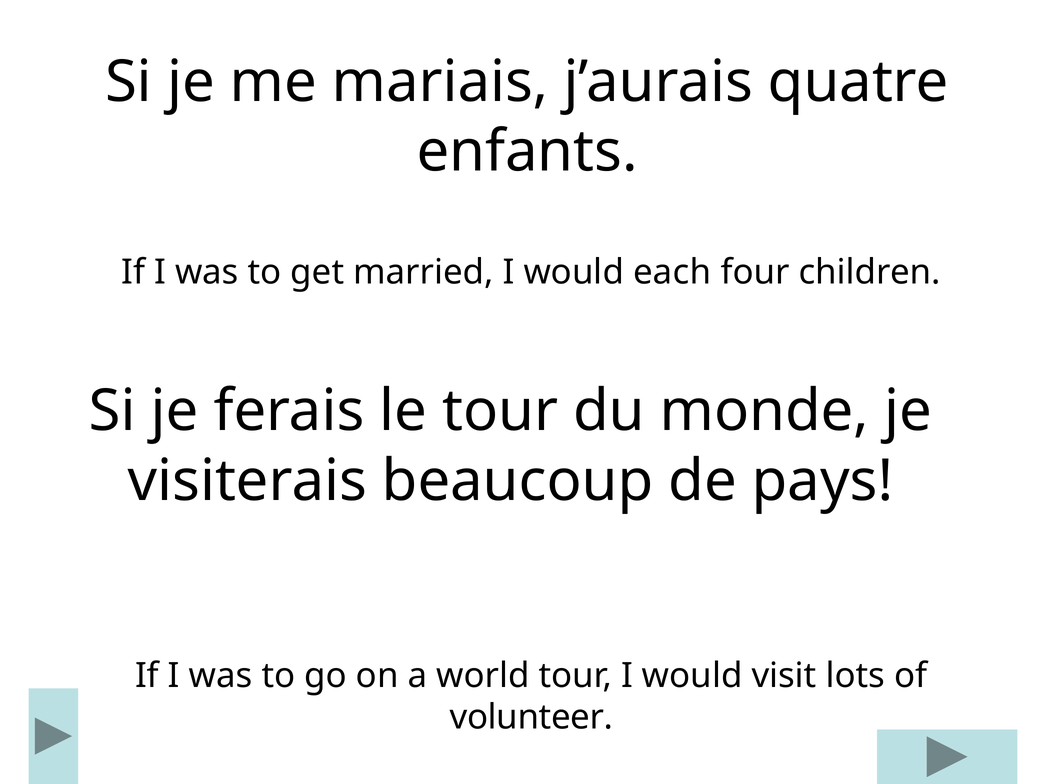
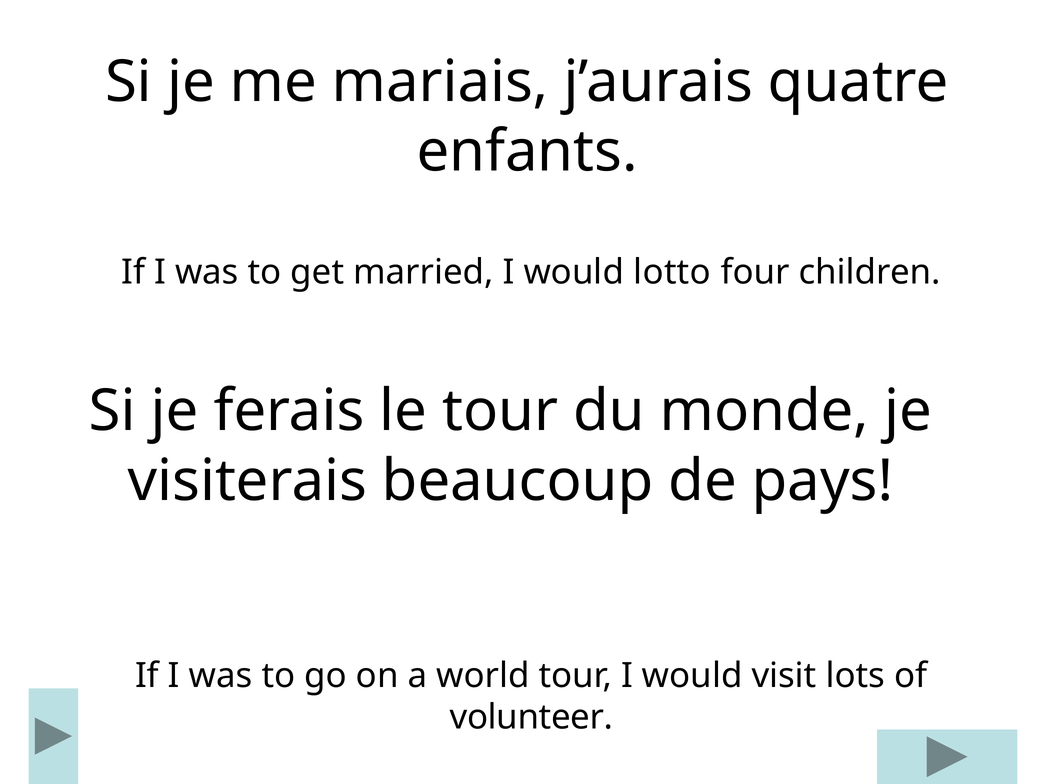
each: each -> lotto
